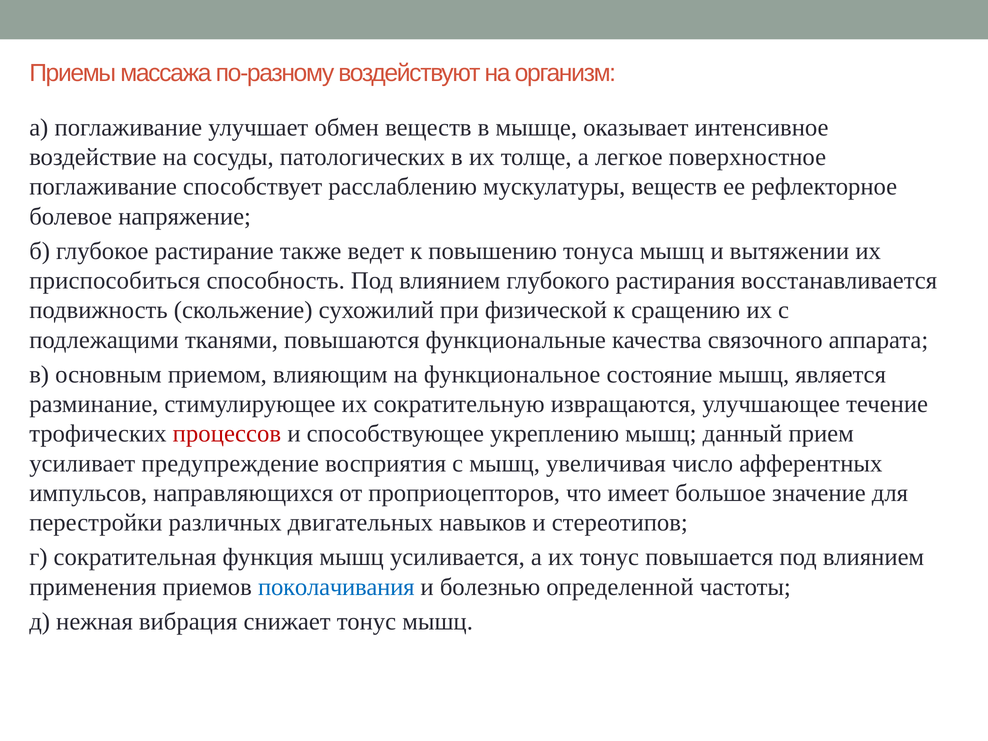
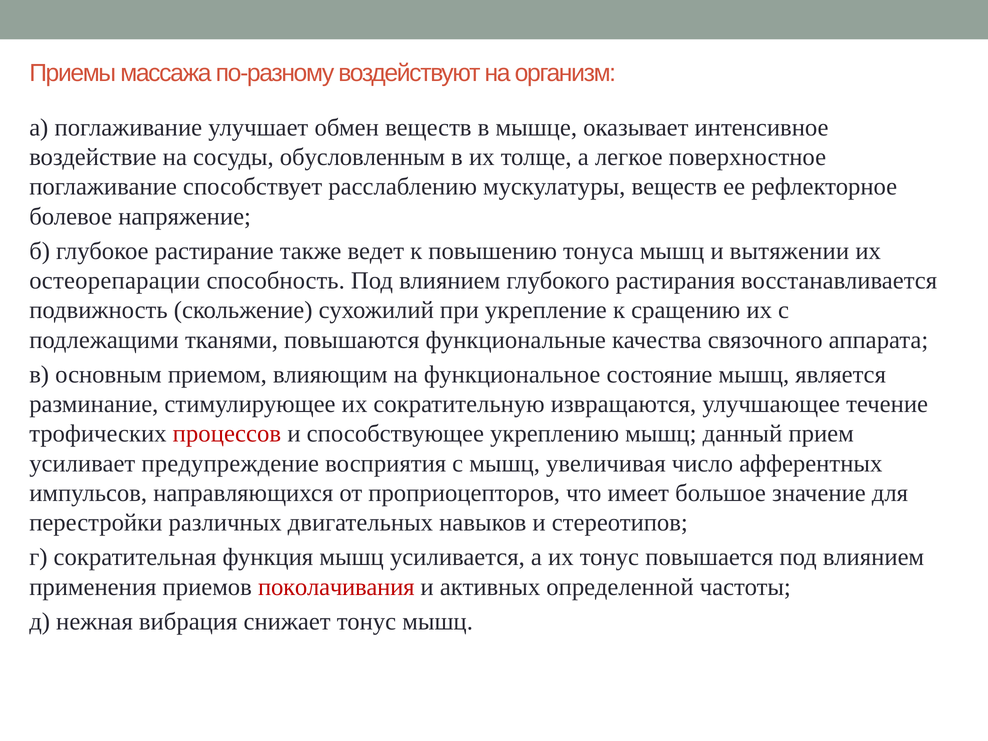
патологических: патологических -> обусловленным
приспособиться: приспособиться -> остеорепарации
физической: физической -> укрепление
поколачивания colour: blue -> red
болезнью: болезнью -> активных
